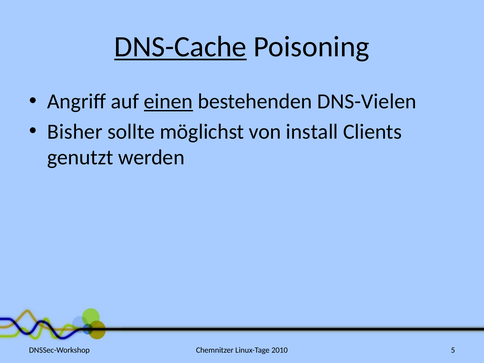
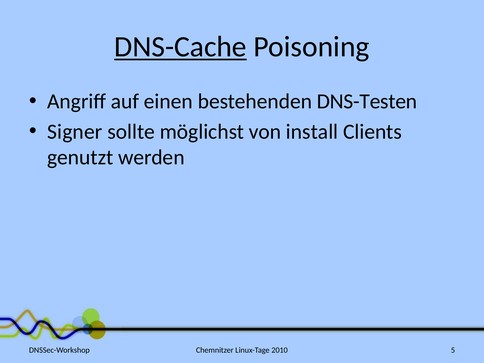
einen underline: present -> none
DNS-Vielen: DNS-Vielen -> DNS-Testen
Bisher: Bisher -> Signer
